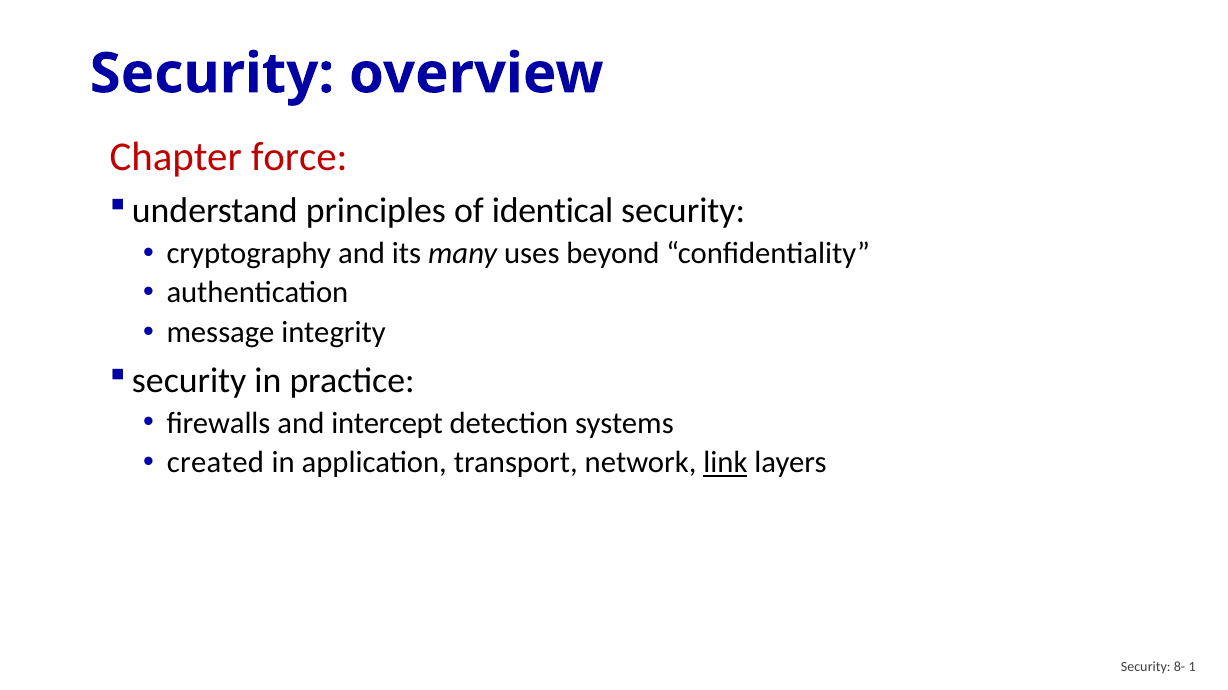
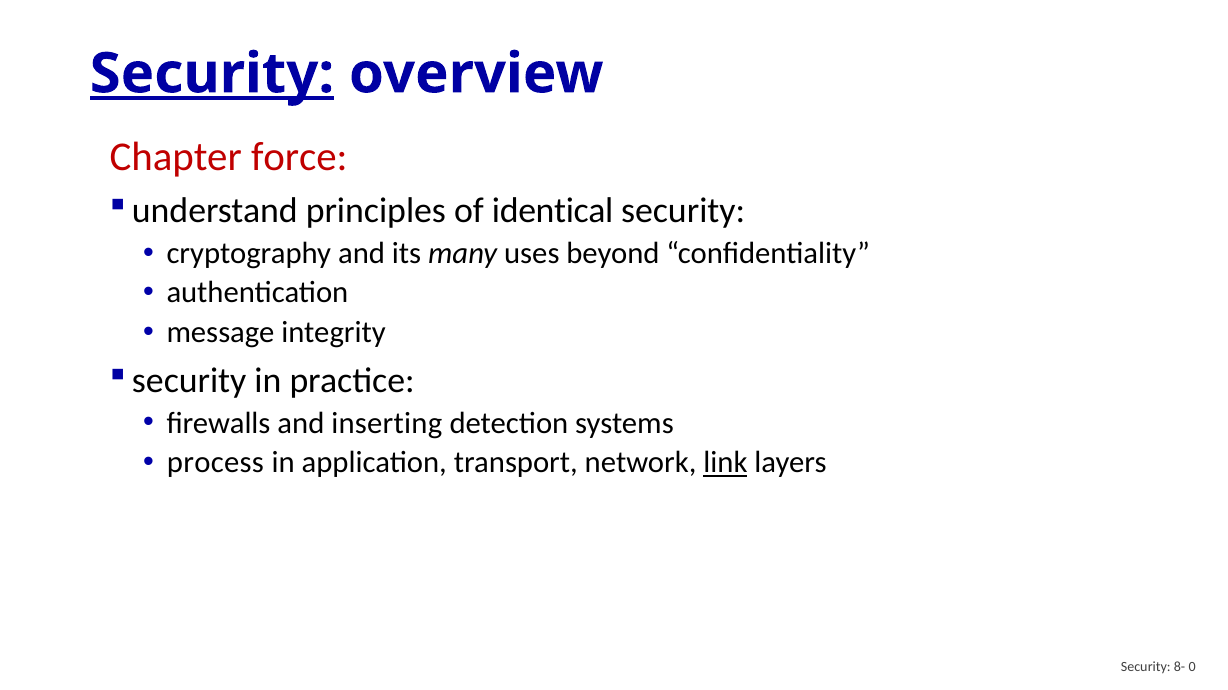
Security at (212, 74) underline: none -> present
intercept: intercept -> inserting
created: created -> process
1: 1 -> 0
